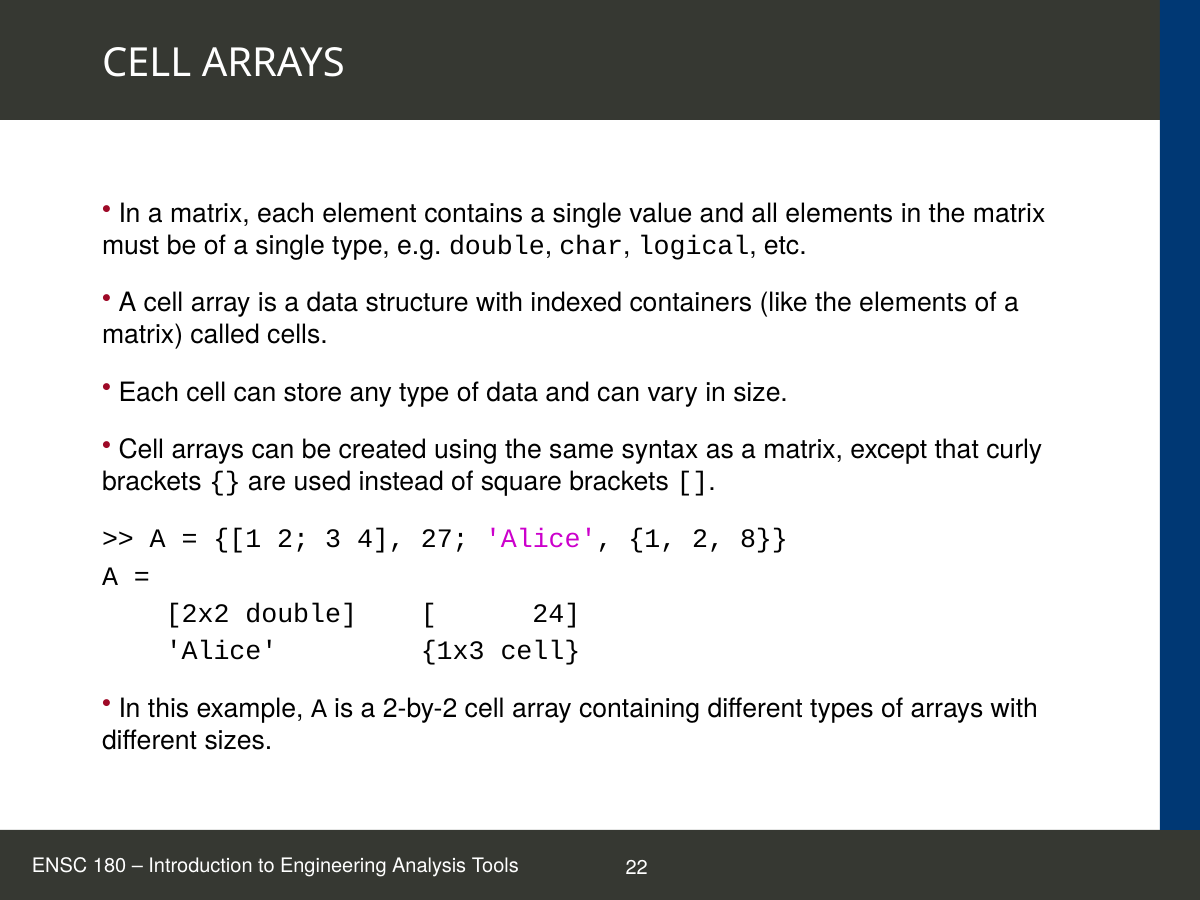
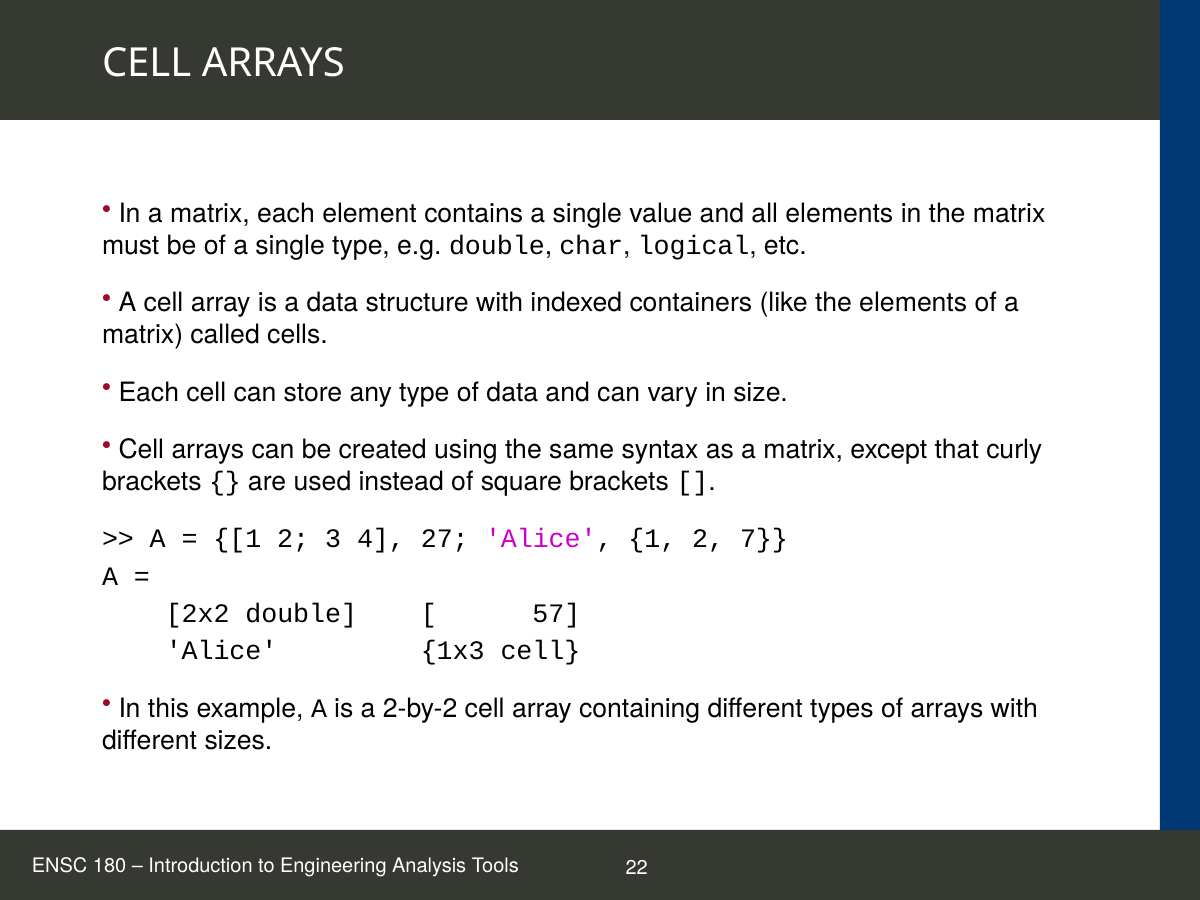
8: 8 -> 7
24: 24 -> 57
